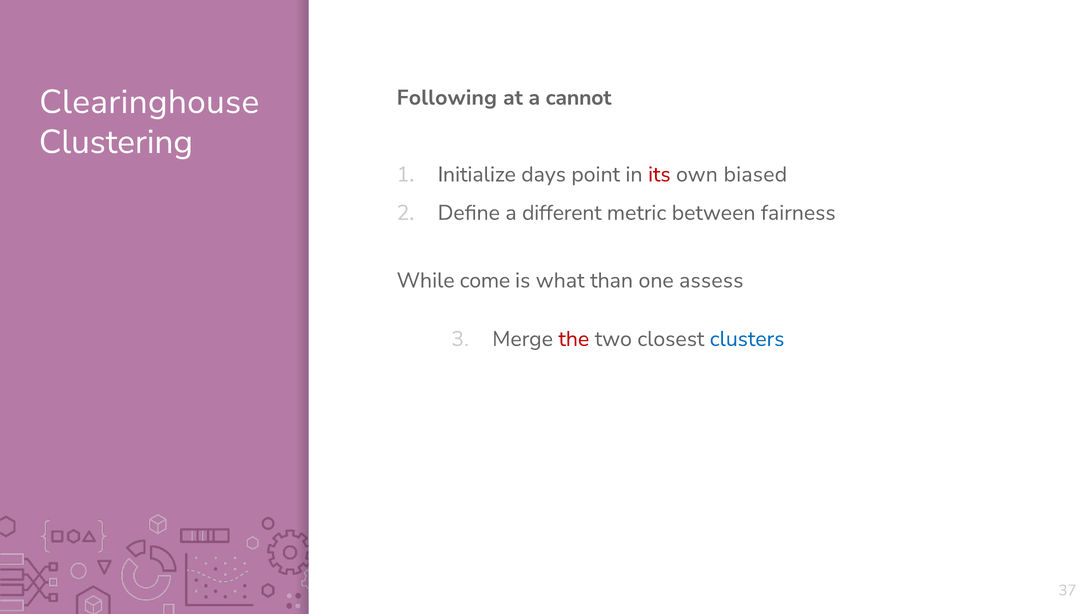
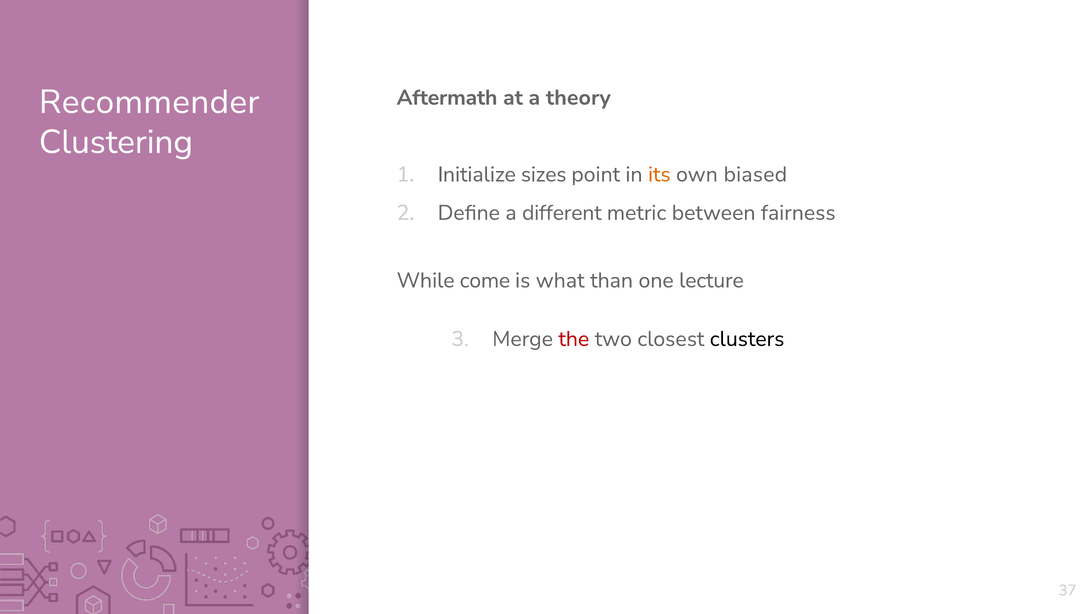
Clearinghouse: Clearinghouse -> Recommender
Following: Following -> Aftermath
cannot: cannot -> theory
days: days -> sizes
its colour: red -> orange
assess: assess -> lecture
clusters colour: blue -> black
